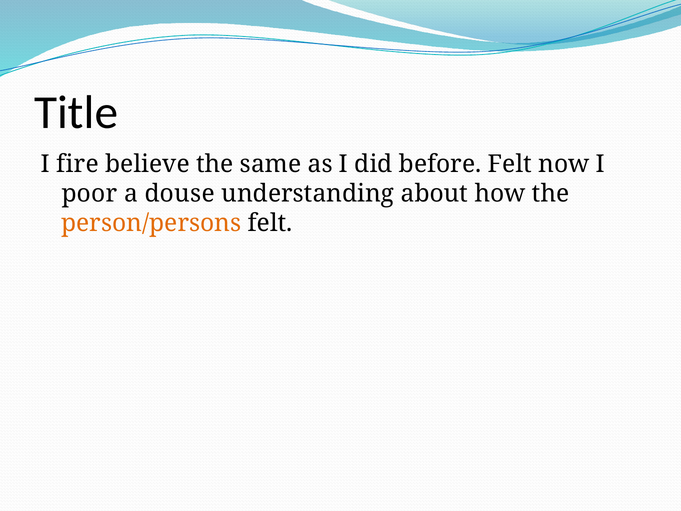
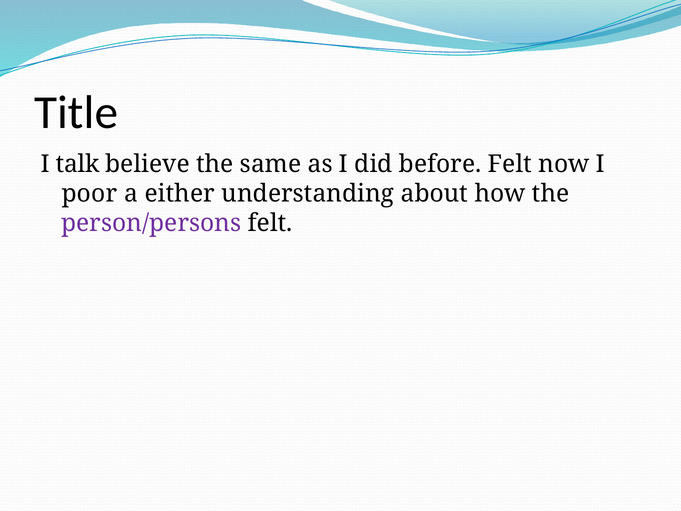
fire: fire -> talk
douse: douse -> either
person/persons colour: orange -> purple
